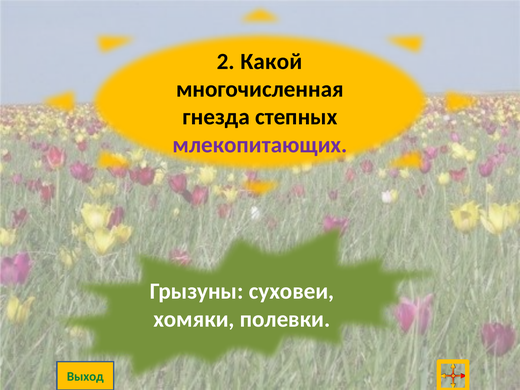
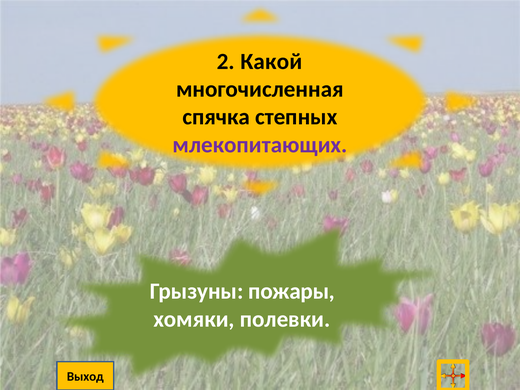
гнезда: гнезда -> спячка
суховеи: суховеи -> пожары
Выход colour: green -> black
